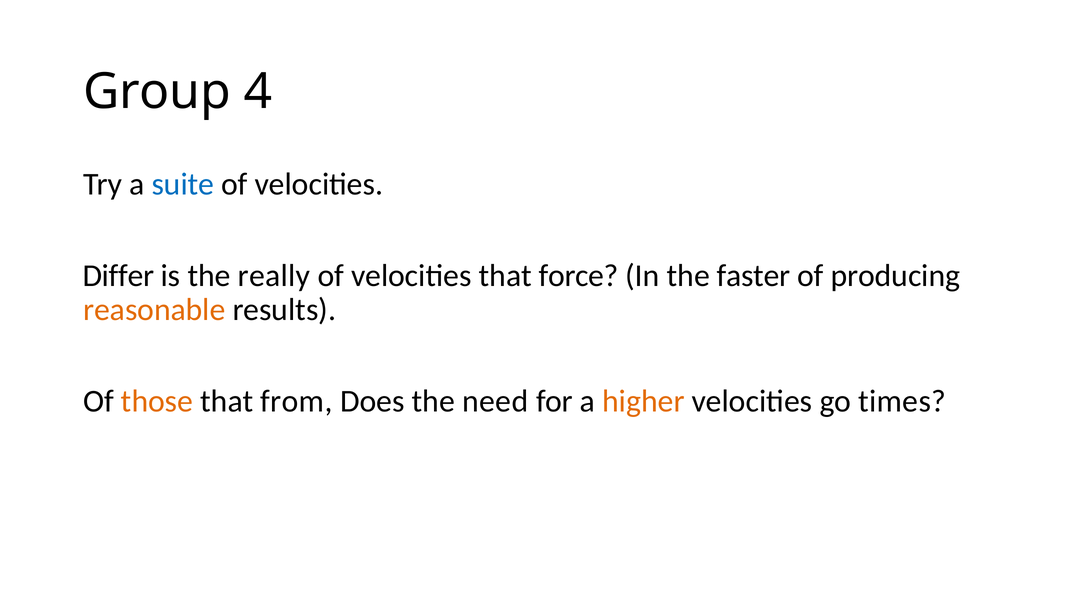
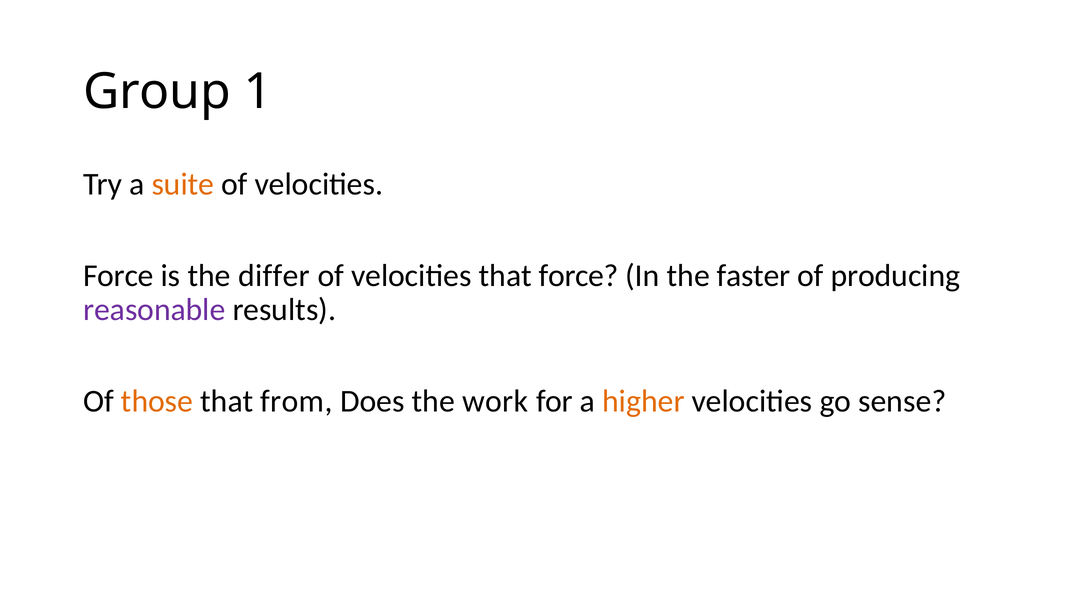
4: 4 -> 1
suite colour: blue -> orange
Differ at (118, 276): Differ -> Force
really: really -> differ
reasonable colour: orange -> purple
need: need -> work
times: times -> sense
